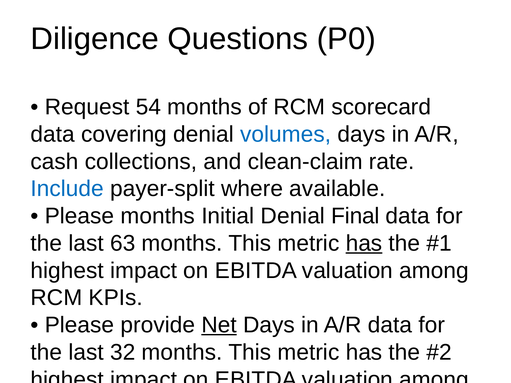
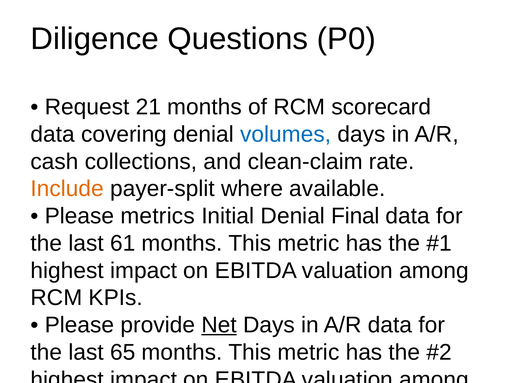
54: 54 -> 21
Include colour: blue -> orange
Please months: months -> metrics
63: 63 -> 61
has at (364, 243) underline: present -> none
32: 32 -> 65
